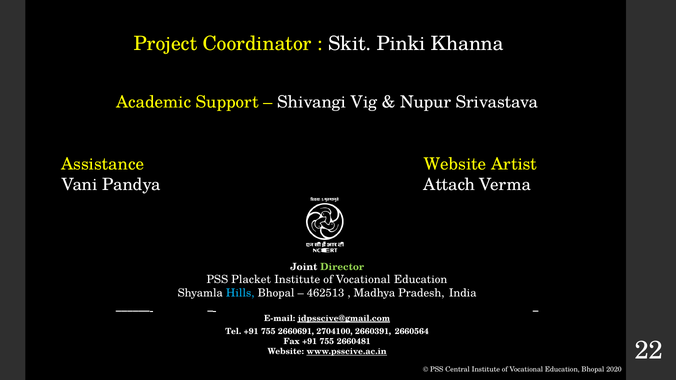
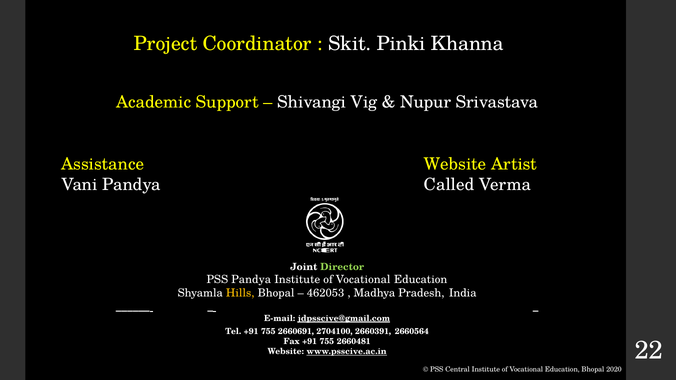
Attach: Attach -> Called
PSS Placket: Placket -> Pandya
Hills colour: light blue -> yellow
462513: 462513 -> 462053
